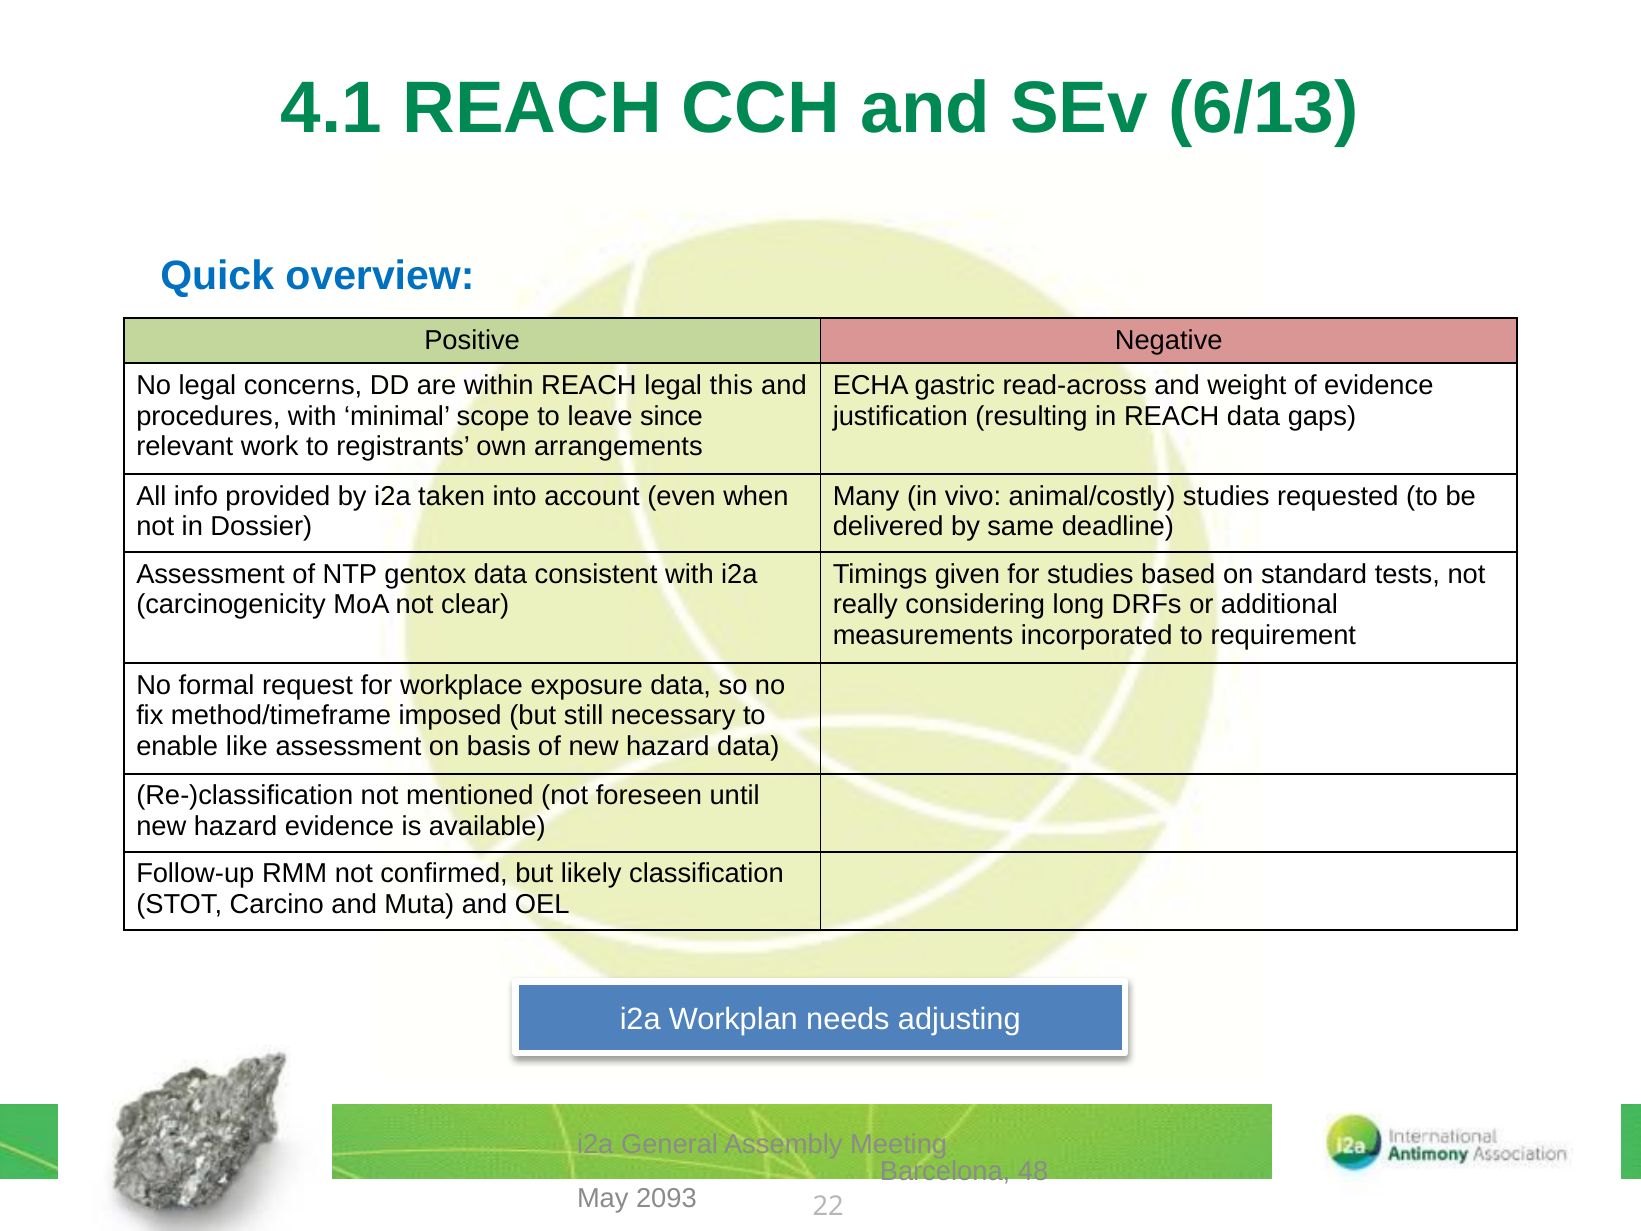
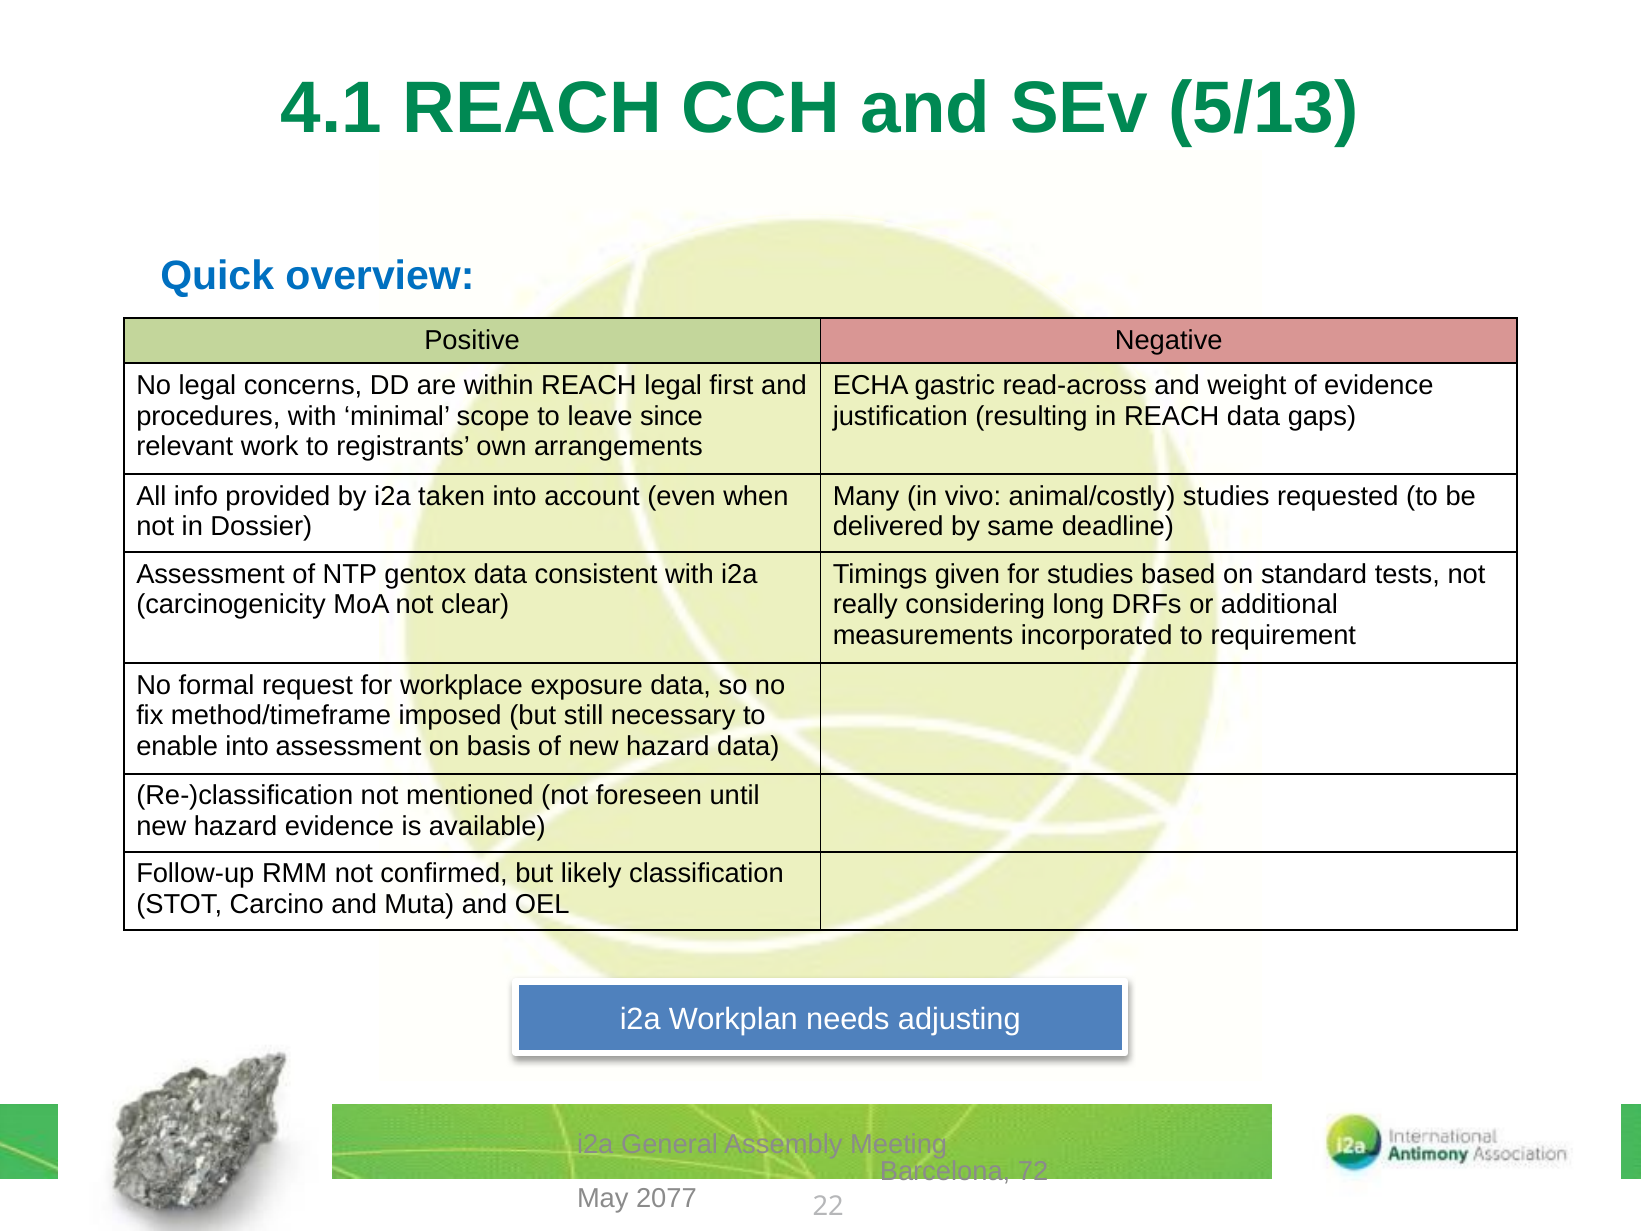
6/13: 6/13 -> 5/13
this: this -> first
enable like: like -> into
48: 48 -> 72
2093: 2093 -> 2077
